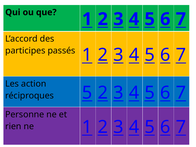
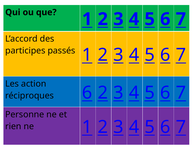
réciproques 5: 5 -> 6
